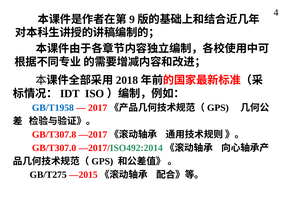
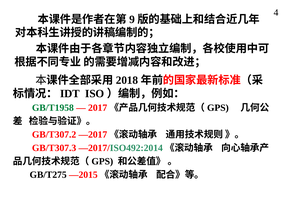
GB/T1958 colour: blue -> green
GB/T307.8: GB/T307.8 -> GB/T307.2
GB/T307.0: GB/T307.0 -> GB/T307.3
